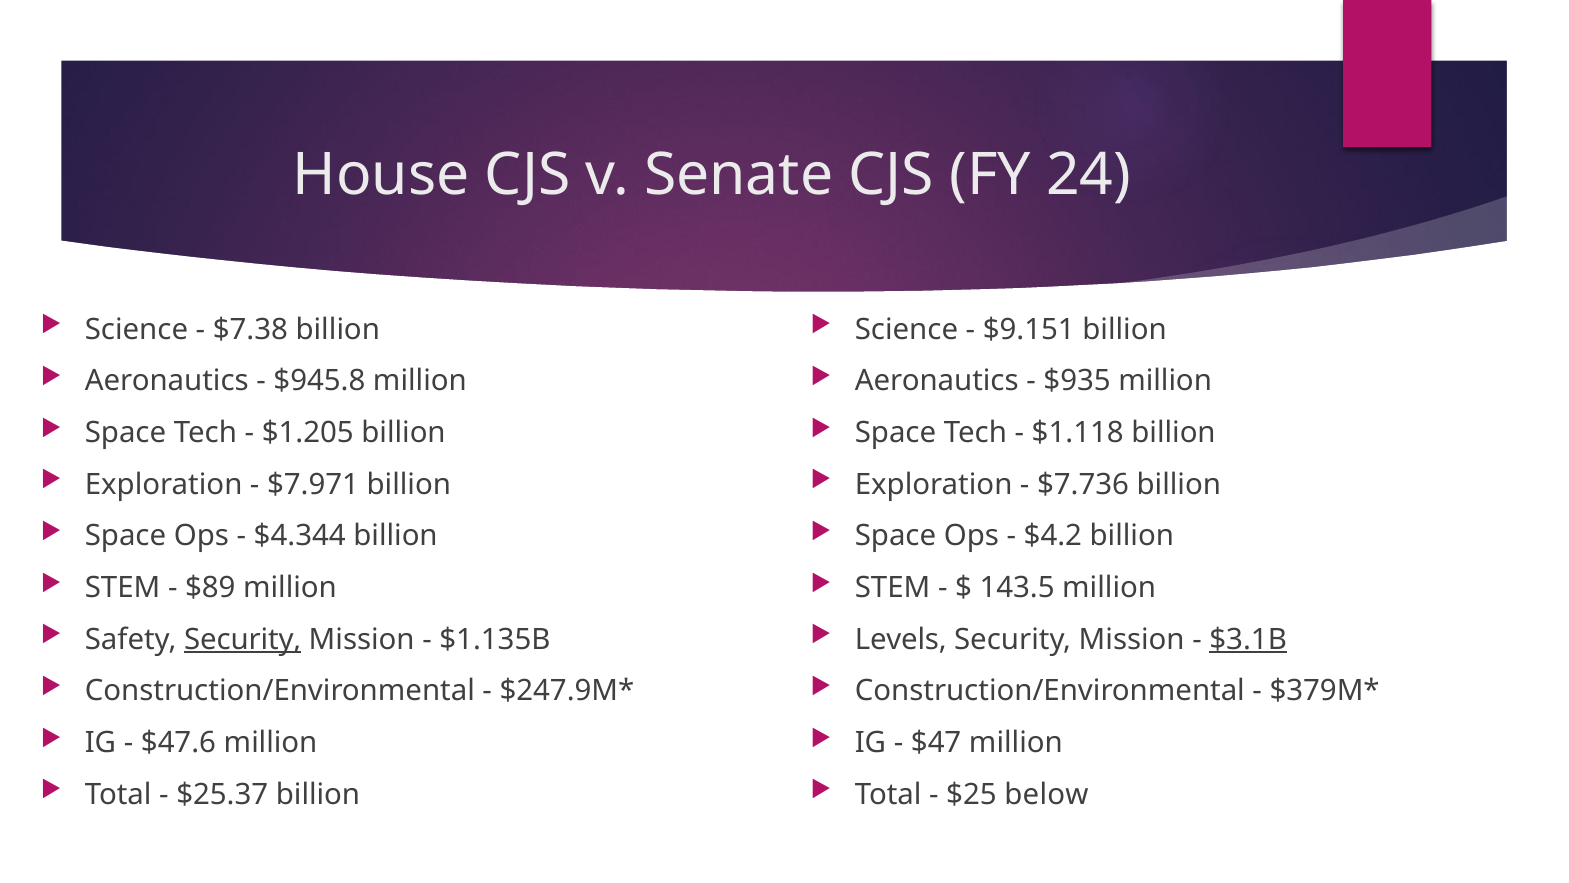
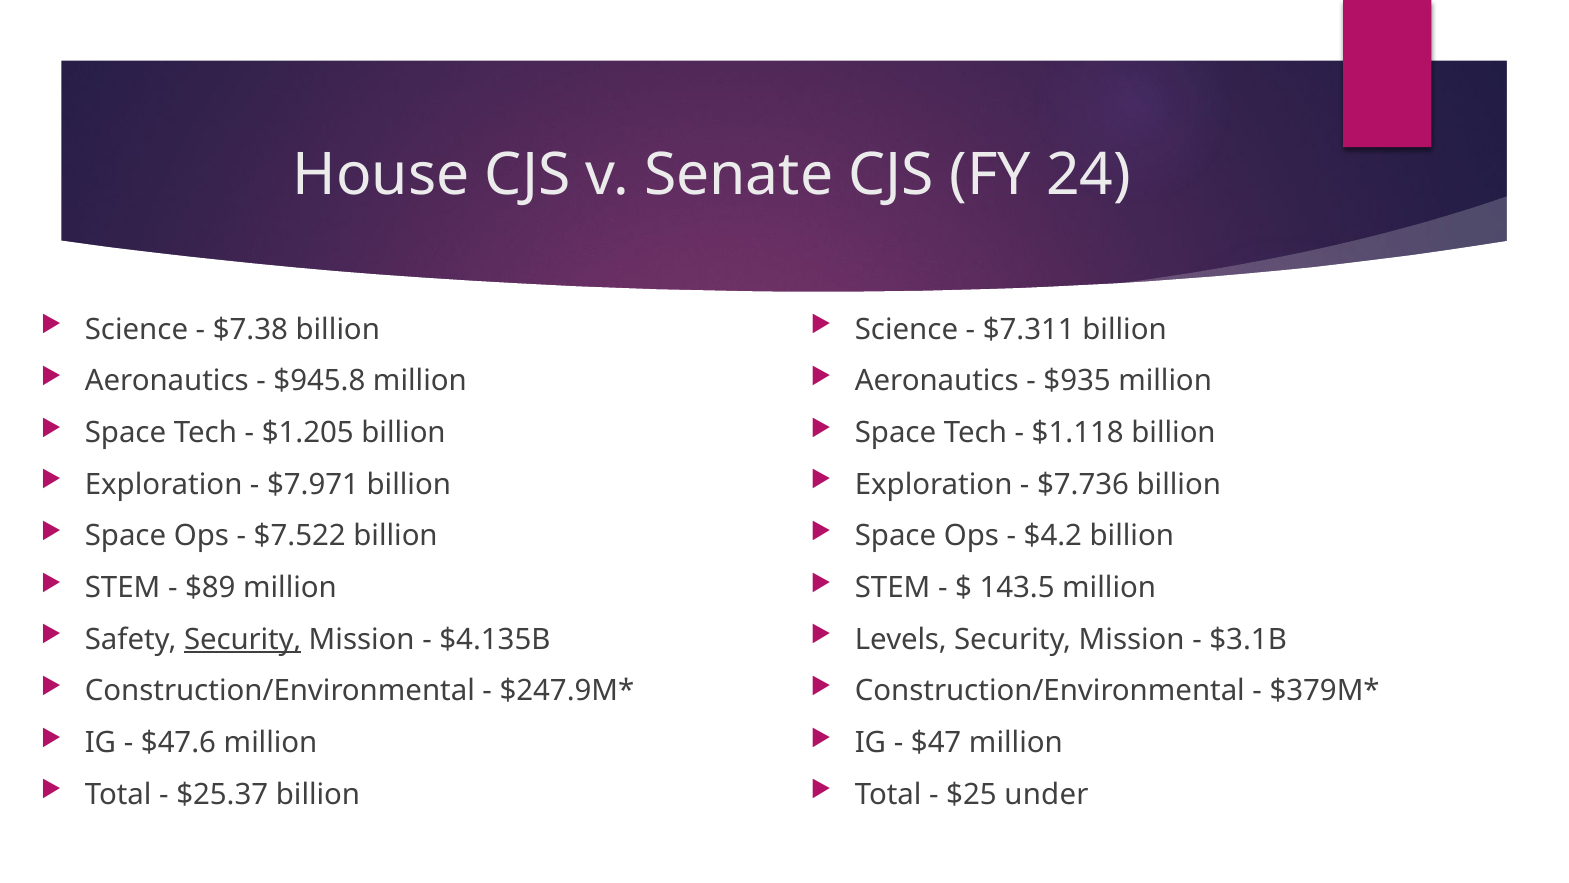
$9.151: $9.151 -> $7.311
$4.344: $4.344 -> $7.522
$1.135B: $1.135B -> $4.135B
$3.1B underline: present -> none
below: below -> under
